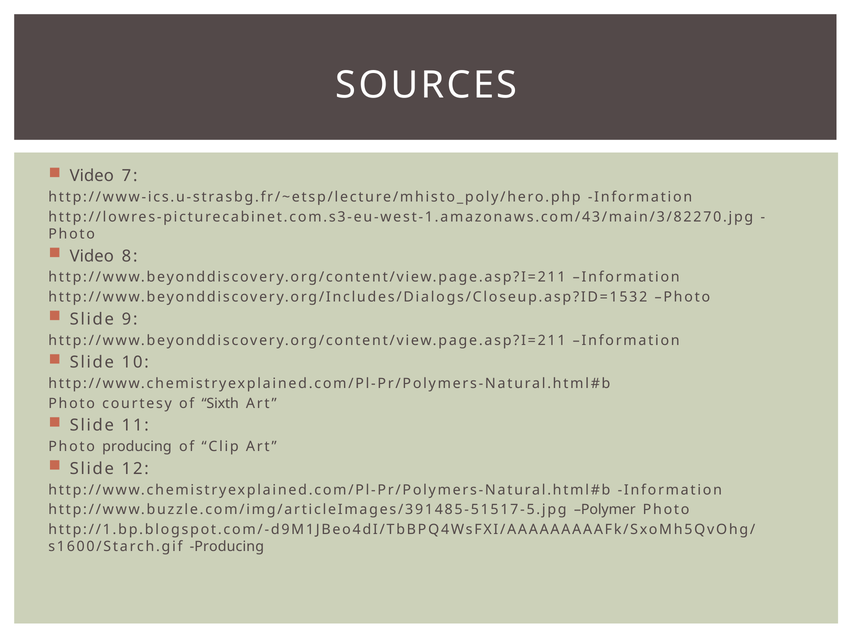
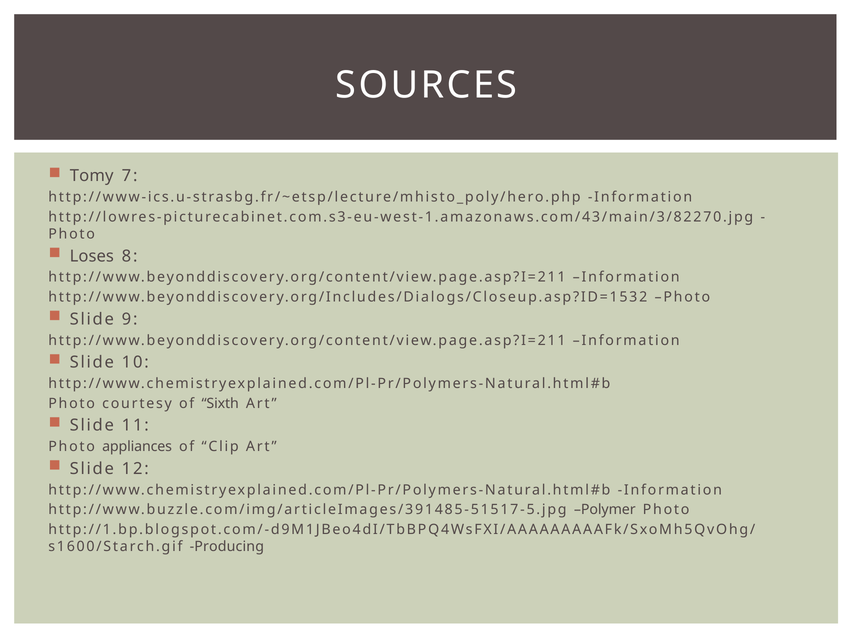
Video at (92, 176): Video -> Tomy
Video at (92, 256): Video -> Loses
Photo producing: producing -> appliances
